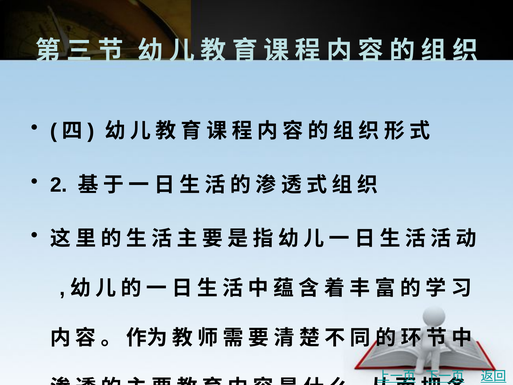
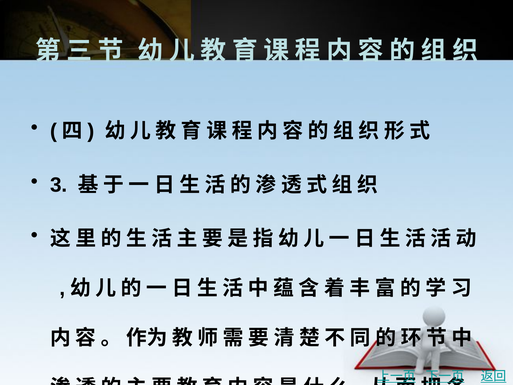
2: 2 -> 3
